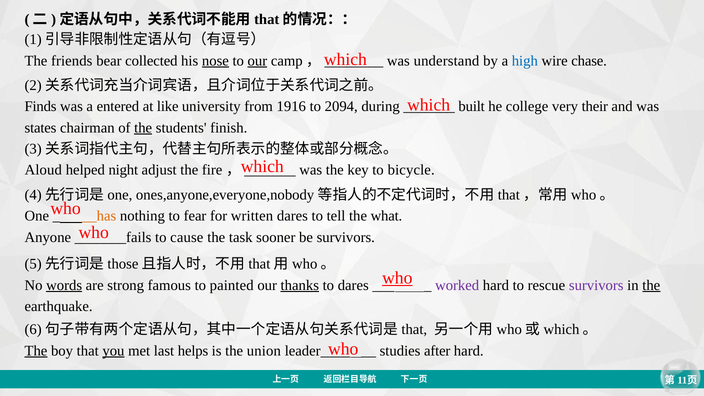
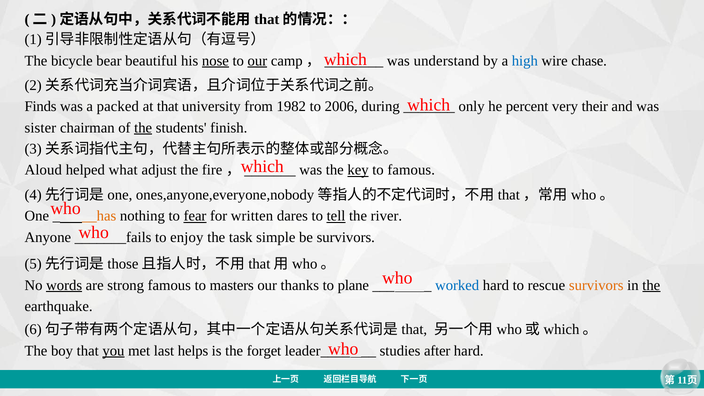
friends: friends -> bicycle
collected: collected -> beautiful
entered: entered -> packed
at like: like -> that
1916: 1916 -> 1982
2094: 2094 -> 2006
built: built -> only
college: college -> percent
states: states -> sister
night: night -> what
key underline: none -> present
to bicycle: bicycle -> famous
fear underline: none -> present
tell underline: none -> present
what: what -> river
cause: cause -> enjoy
sooner: sooner -> simple
who at (397, 278) underline: present -> none
painted: painted -> masters
thanks underline: present -> none
to dares: dares -> plane
worked colour: purple -> blue
survivors at (596, 285) colour: purple -> orange
The at (36, 351) underline: present -> none
union: union -> forget
